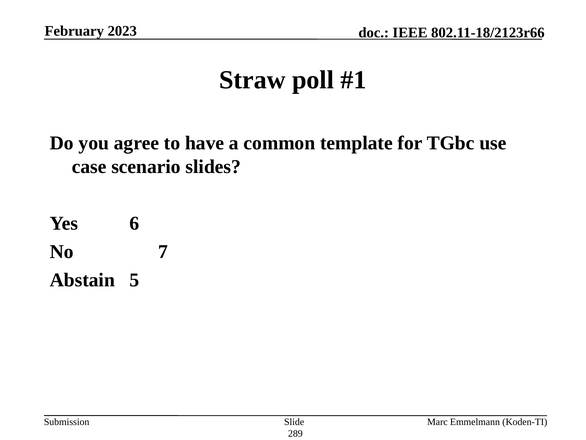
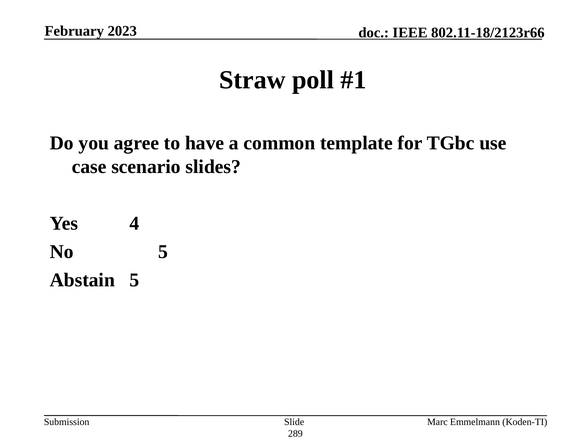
6: 6 -> 4
No 7: 7 -> 5
